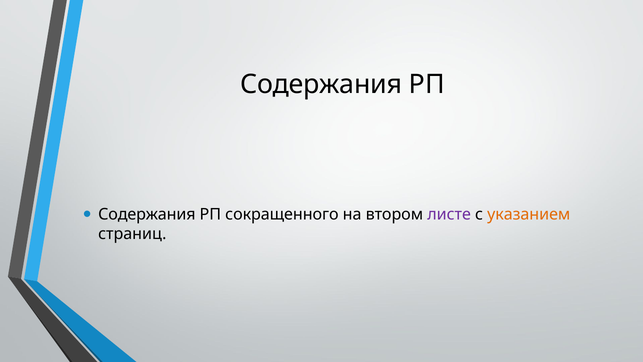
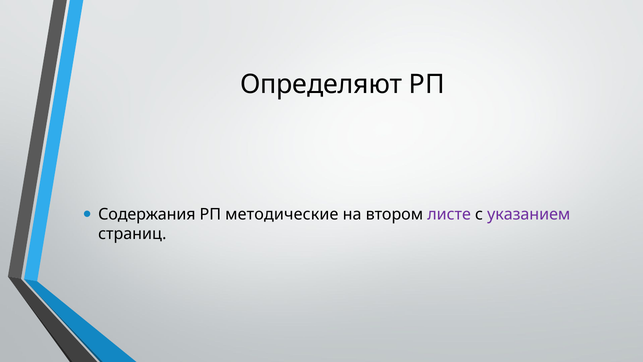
Содержания at (321, 84): Содержания -> Определяют
сокращенного: сокращенного -> методические
указанием colour: orange -> purple
